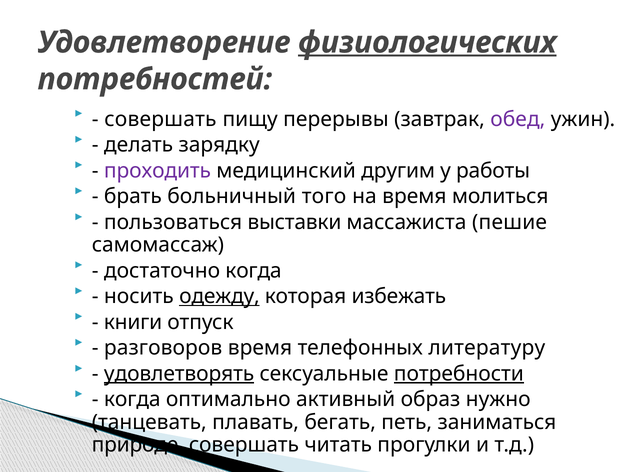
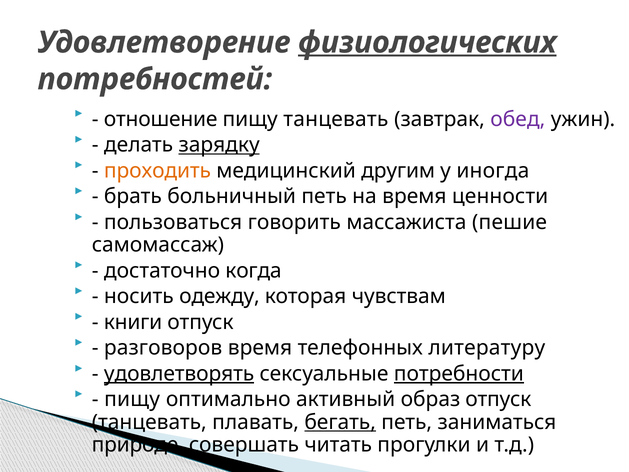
совершать at (160, 119): совершать -> отношение
пищу перерывы: перерывы -> танцевать
зарядку underline: none -> present
проходить colour: purple -> orange
работы: работы -> иногда
больничный того: того -> петь
молиться: молиться -> ценности
выставки: выставки -> говорить
одежду underline: present -> none
избежать: избежать -> чувствам
когда at (132, 399): когда -> пищу
образ нужно: нужно -> отпуск
бегать underline: none -> present
